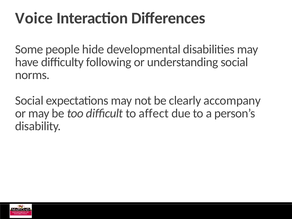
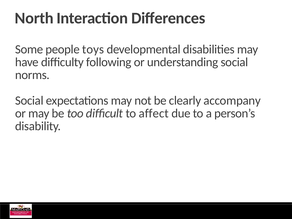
Voice: Voice -> North
hide: hide -> toys
